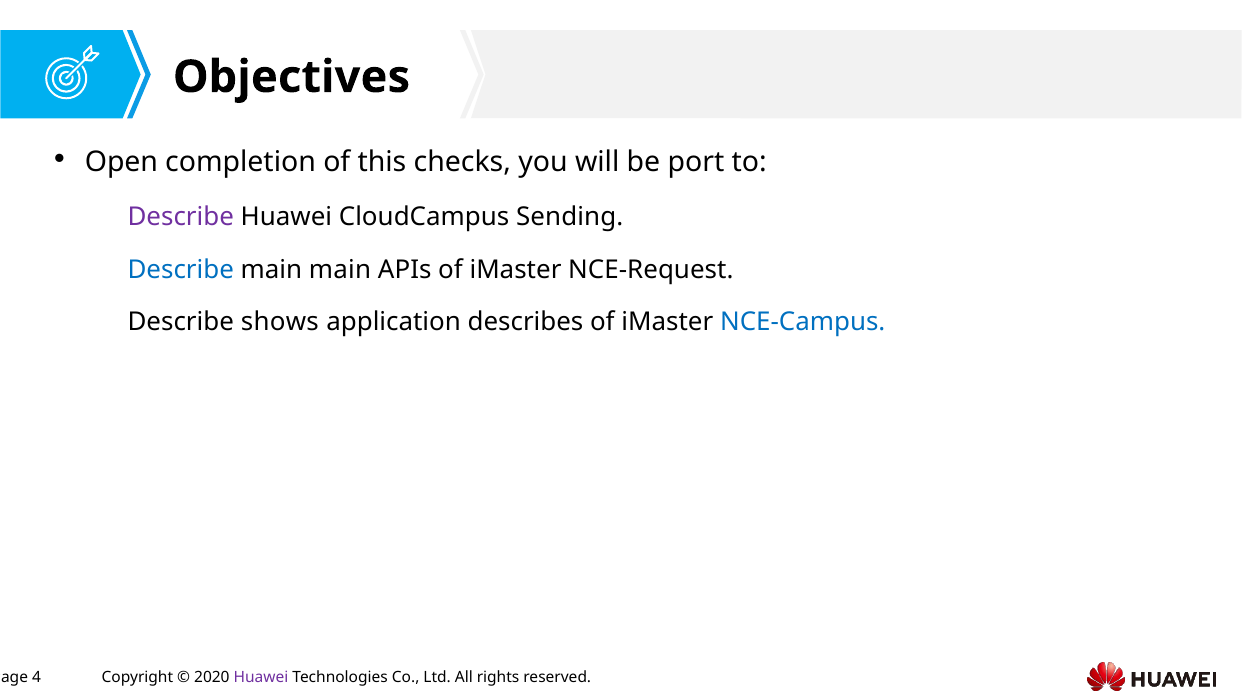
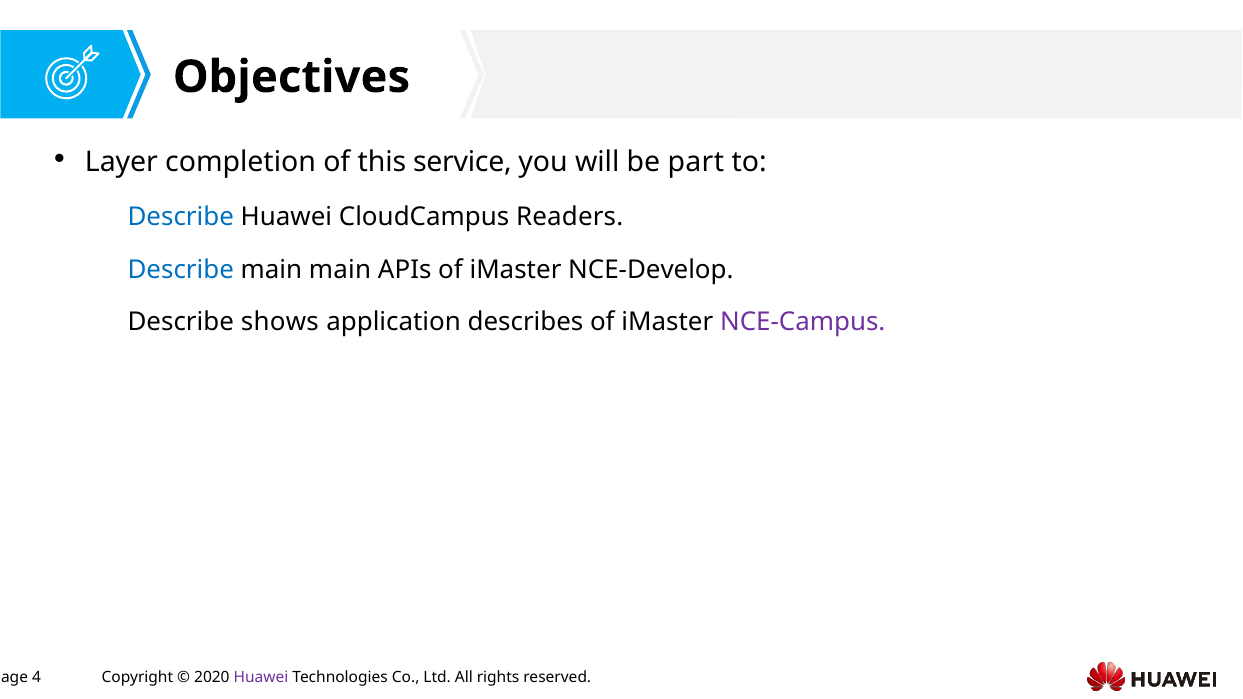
Open: Open -> Layer
checks: checks -> service
port: port -> part
Describe at (181, 217) colour: purple -> blue
Sending: Sending -> Readers
NCE-Request: NCE-Request -> NCE-Develop
NCE-Campus colour: blue -> purple
